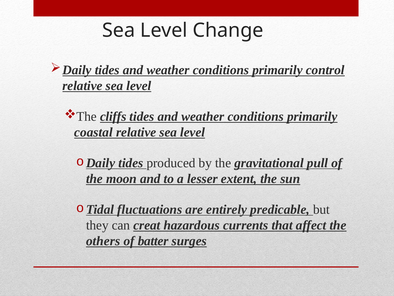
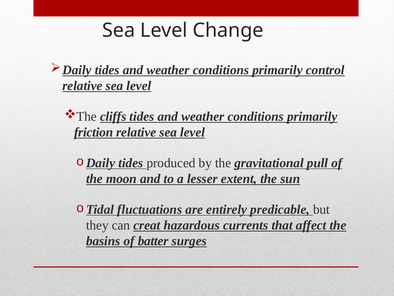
coastal: coastal -> friction
others: others -> basins
